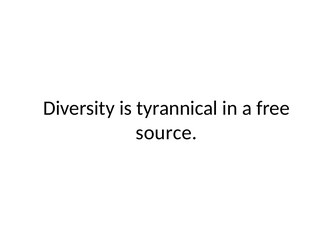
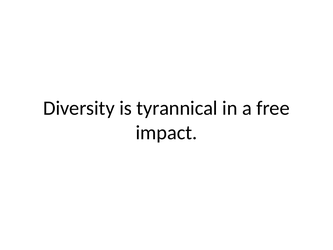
source: source -> impact
